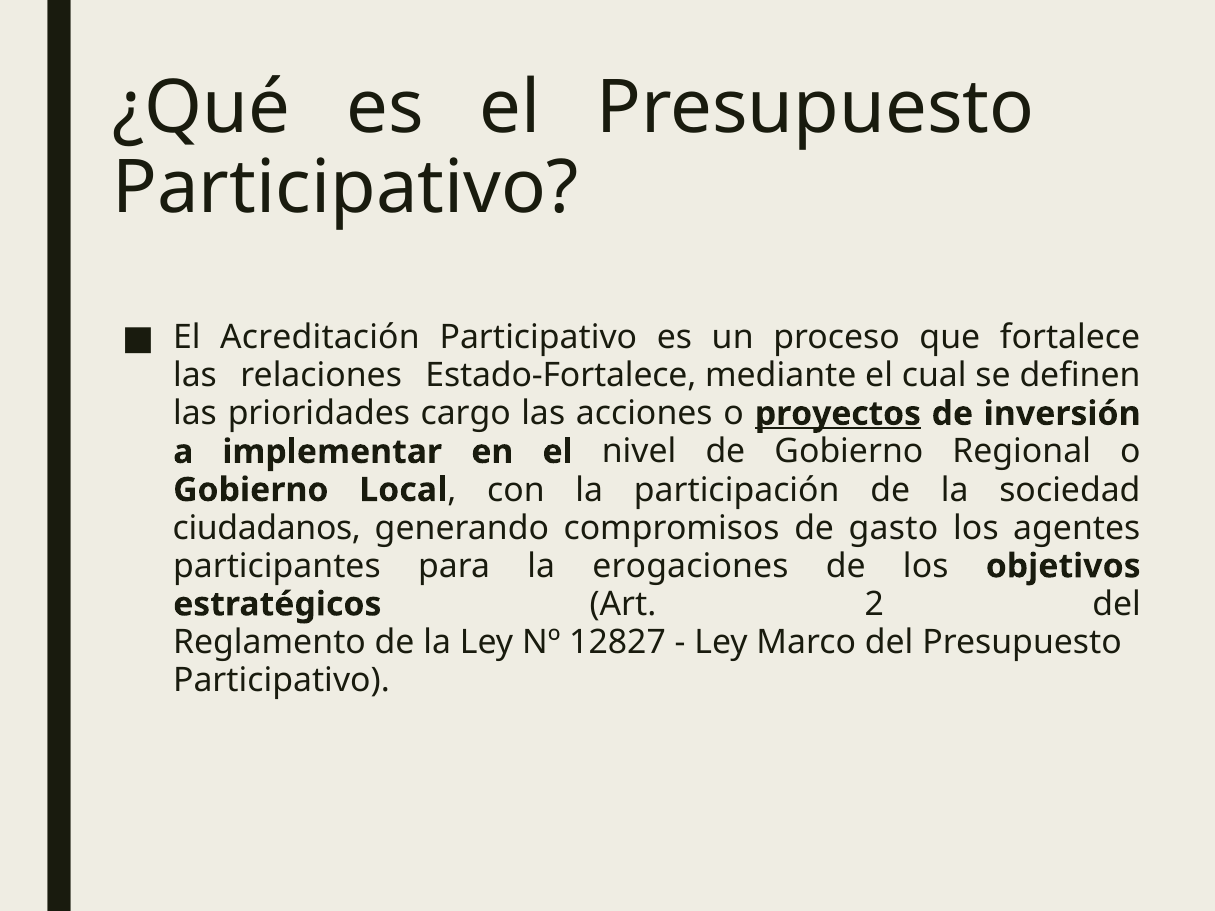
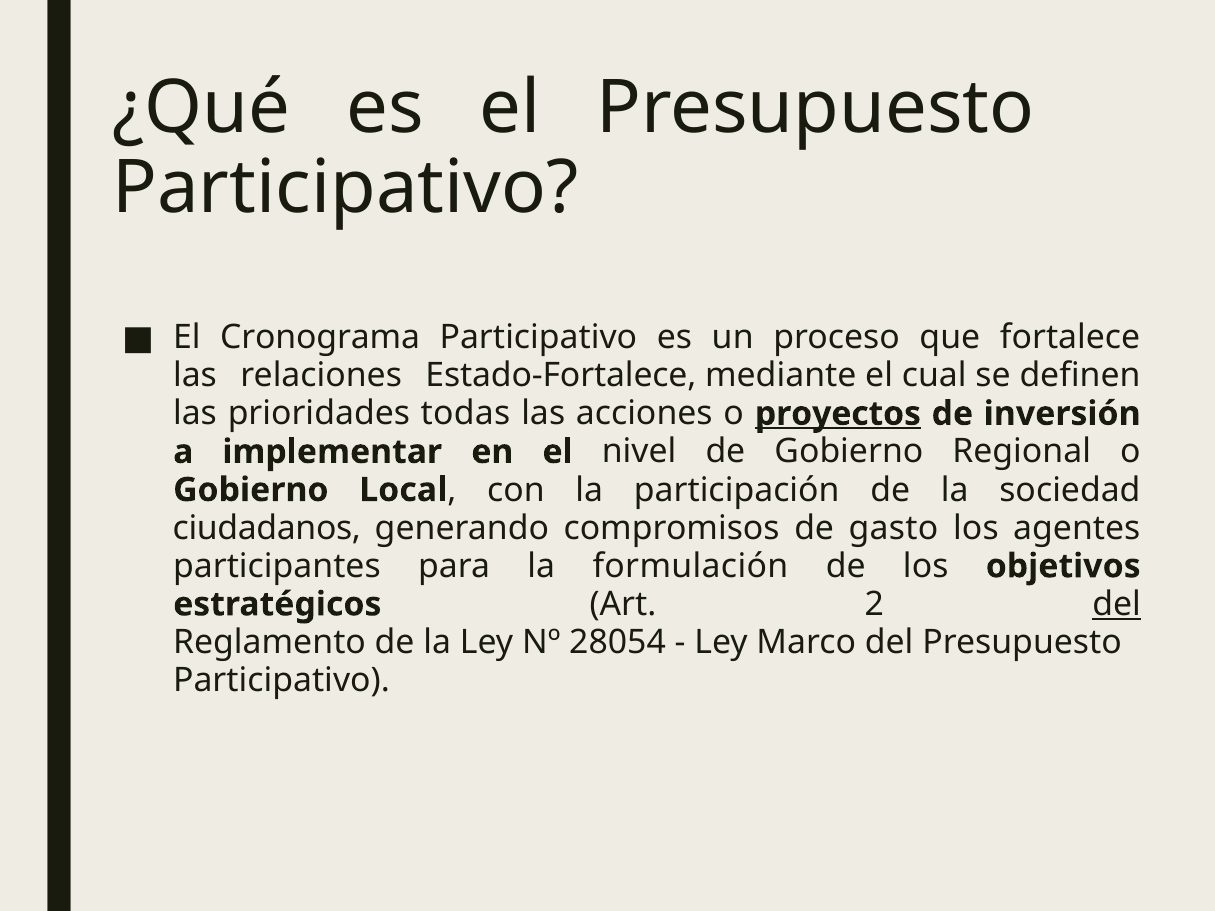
Acreditación: Acreditación -> Cronograma
cargo: cargo -> todas
erogaciones: erogaciones -> formulación
del at (1117, 604) underline: none -> present
12827: 12827 -> 28054
